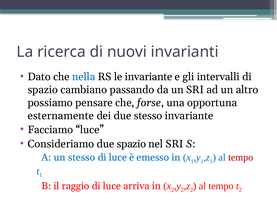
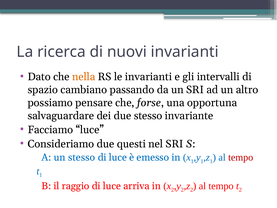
nella colour: blue -> orange
le invariante: invariante -> invarianti
esternamente: esternamente -> salvaguardare
due spazio: spazio -> questi
